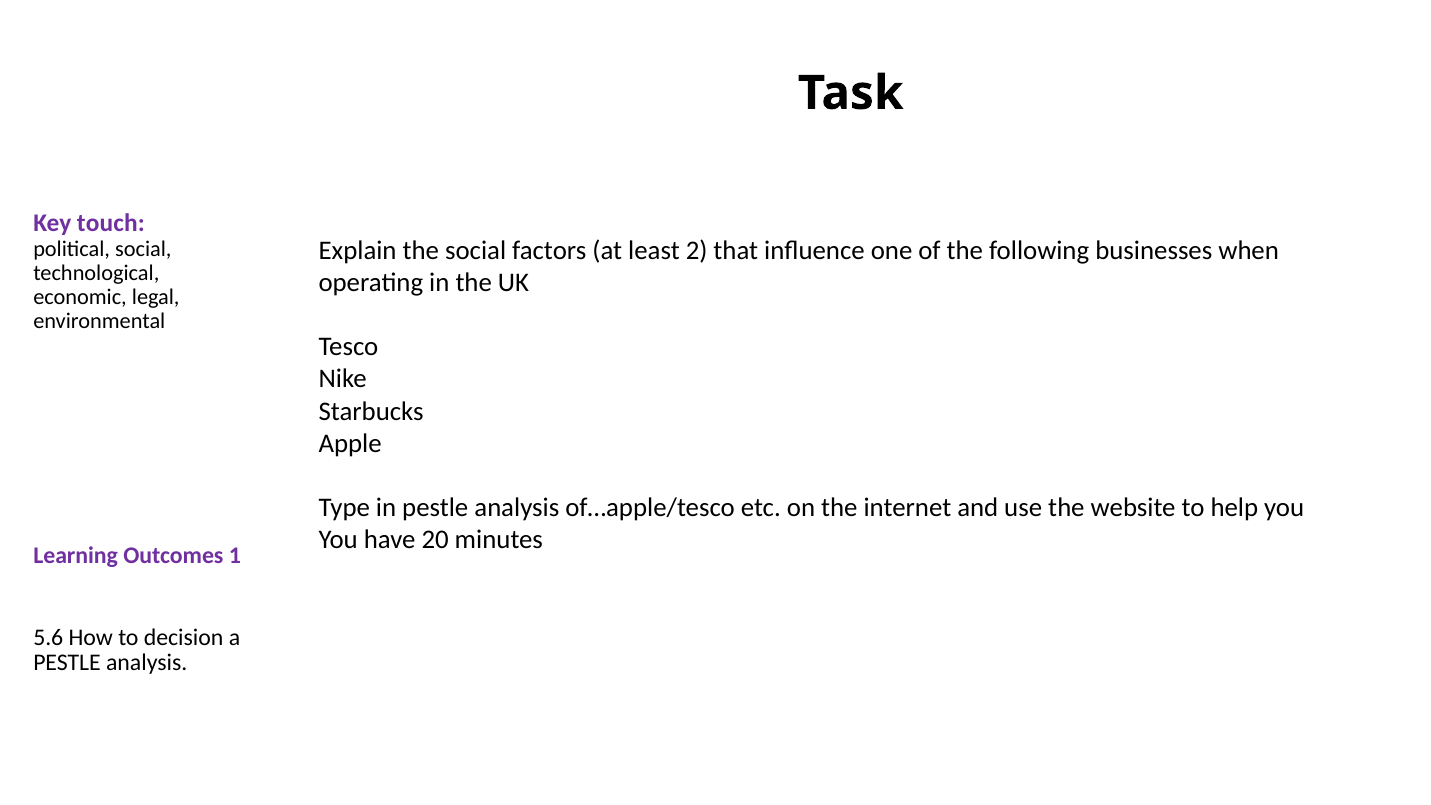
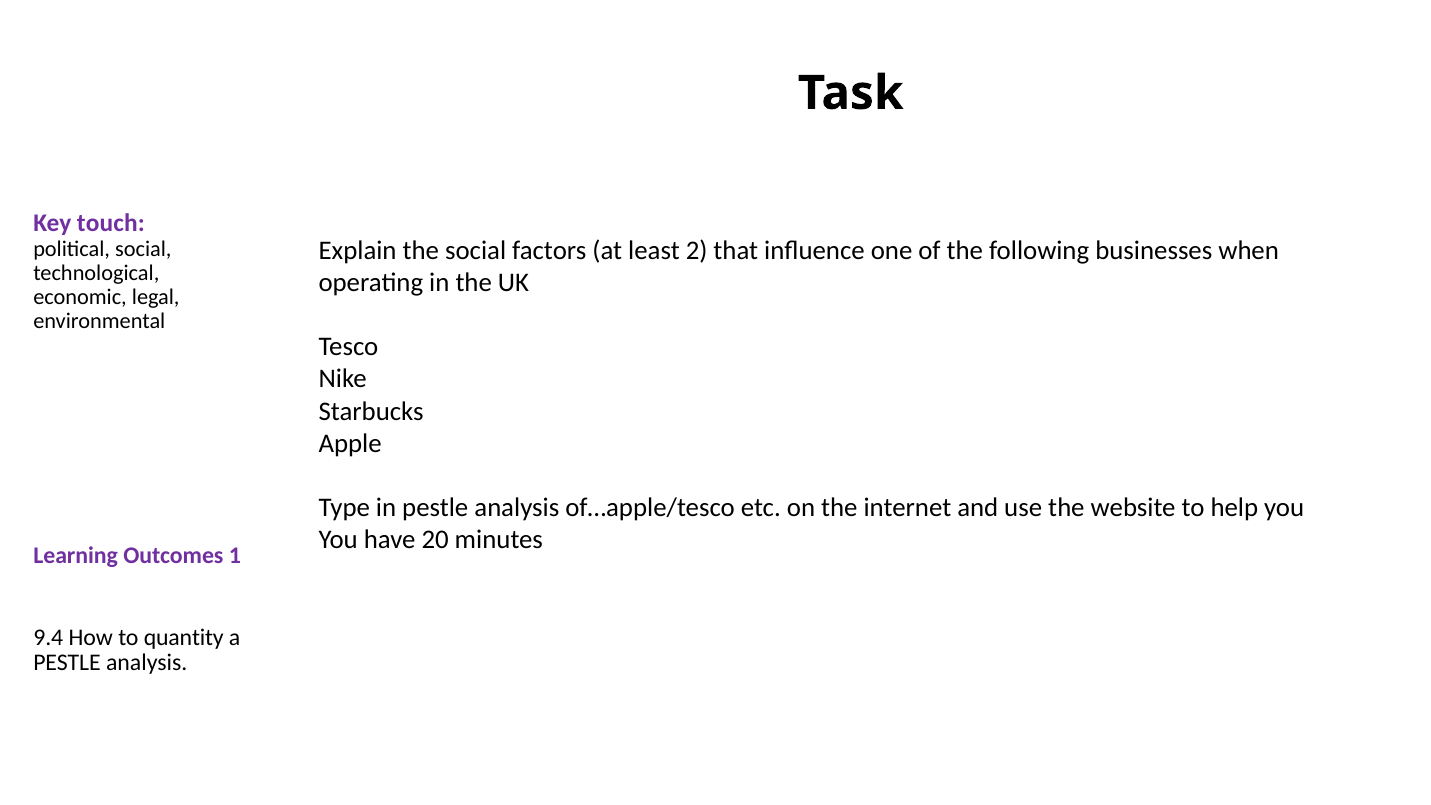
5.6: 5.6 -> 9.4
decision: decision -> quantity
